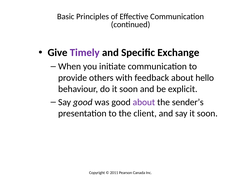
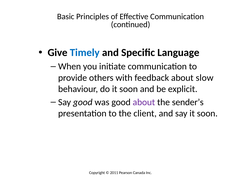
Timely colour: purple -> blue
Exchange: Exchange -> Language
hello: hello -> slow
